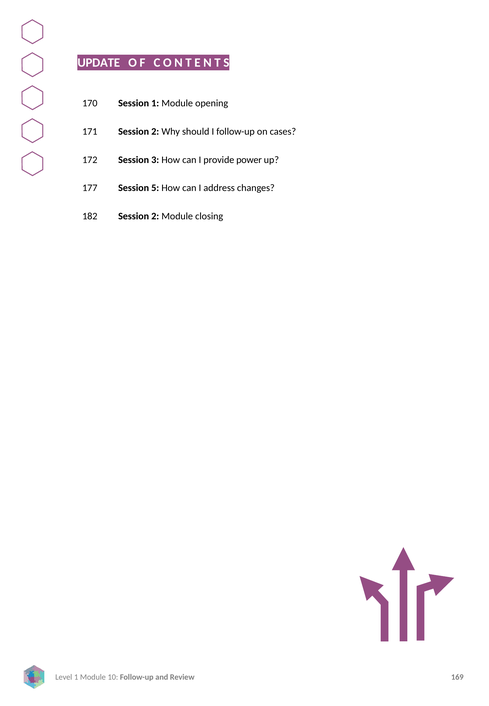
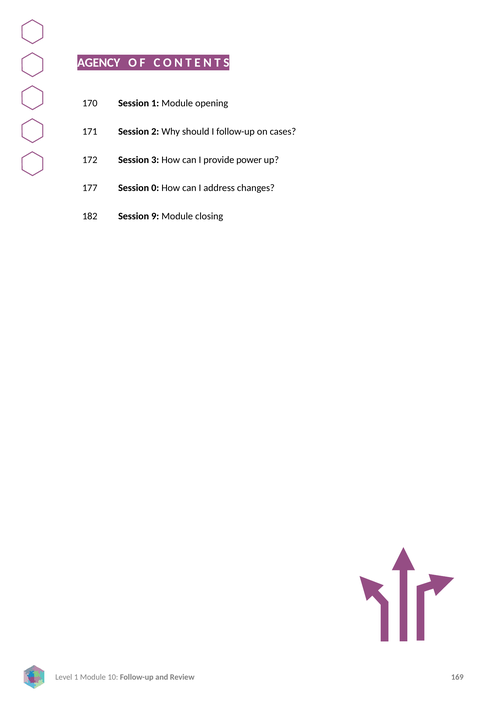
UPDATE: UPDATE -> AGENCY
5: 5 -> 0
2 at (155, 216): 2 -> 9
